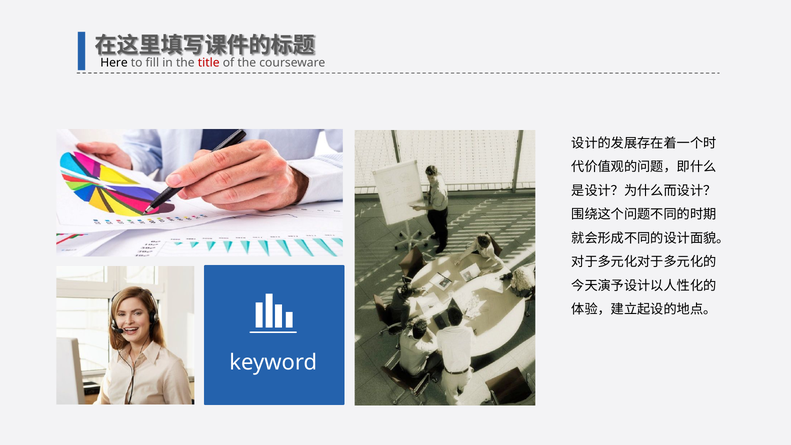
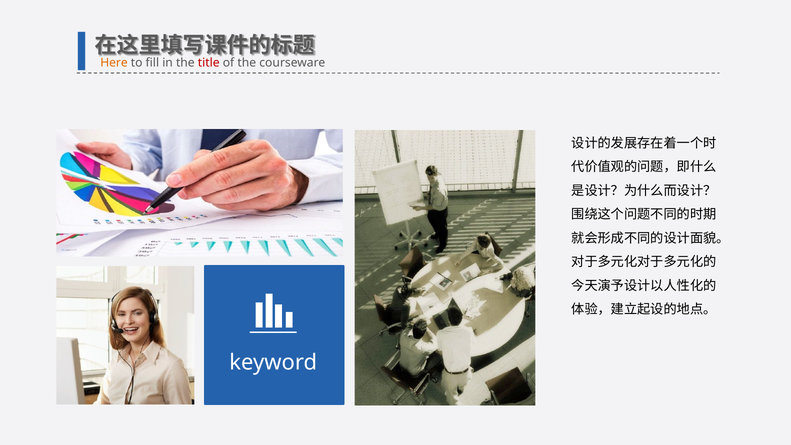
Here colour: black -> orange
